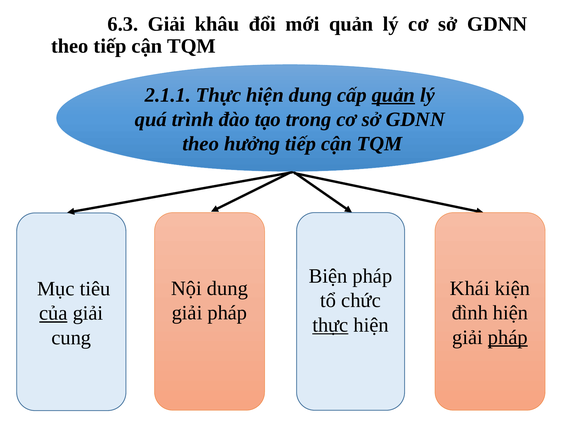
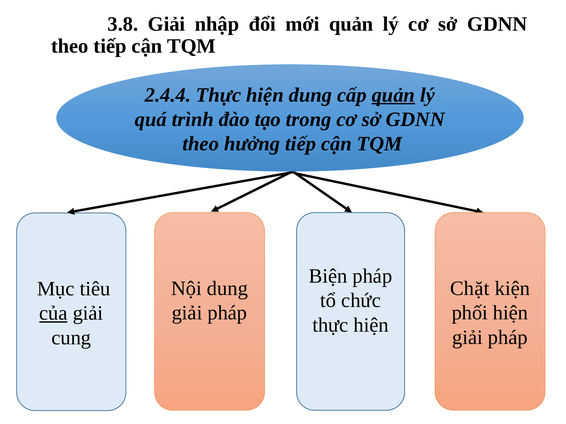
6.3: 6.3 -> 3.8
khâu: khâu -> nhập
2.1.1: 2.1.1 -> 2.4.4
Khái: Khái -> Chặt
đình: đình -> phối
thực at (330, 325) underline: present -> none
pháp at (508, 338) underline: present -> none
